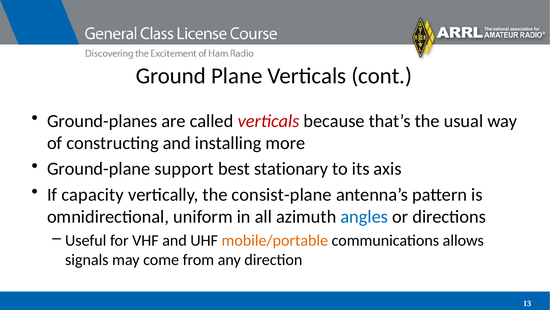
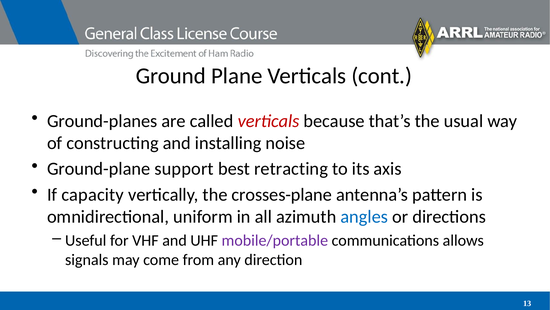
more: more -> noise
stationary: stationary -> retracting
consist-plane: consist-plane -> crosses-plane
mobile/portable colour: orange -> purple
